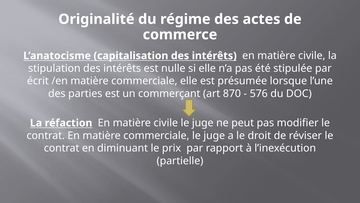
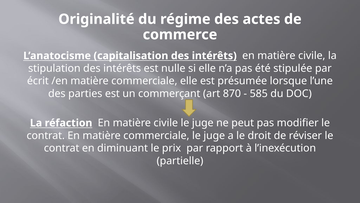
576: 576 -> 585
